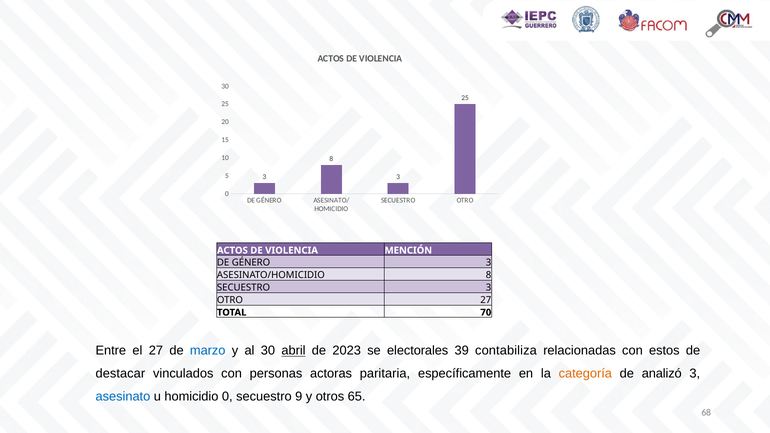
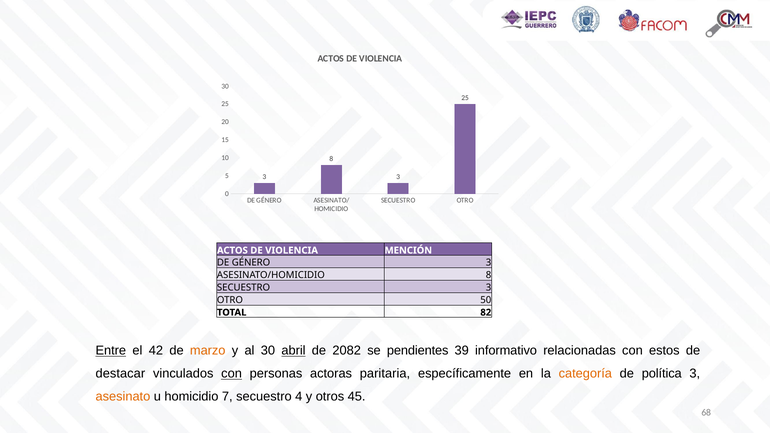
OTRO 27: 27 -> 50
70: 70 -> 82
Entre underline: none -> present
el 27: 27 -> 42
marzo colour: blue -> orange
2023: 2023 -> 2082
electorales: electorales -> pendientes
contabiliza: contabiliza -> informativo
con at (232, 374) underline: none -> present
analizó: analizó -> política
asesinato colour: blue -> orange
homicidio 0: 0 -> 7
9: 9 -> 4
65: 65 -> 45
